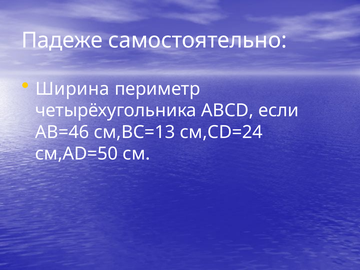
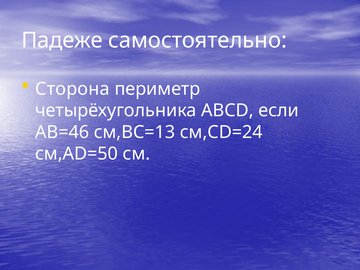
Ширина: Ширина -> Сторона
